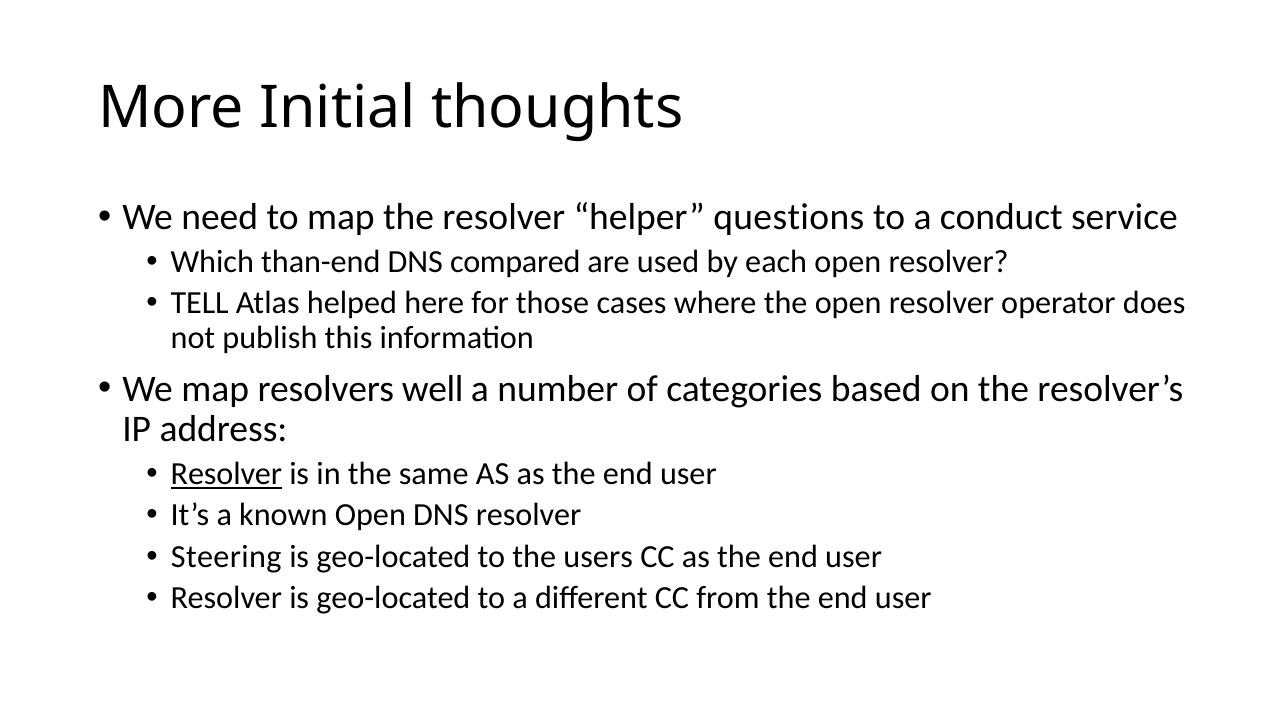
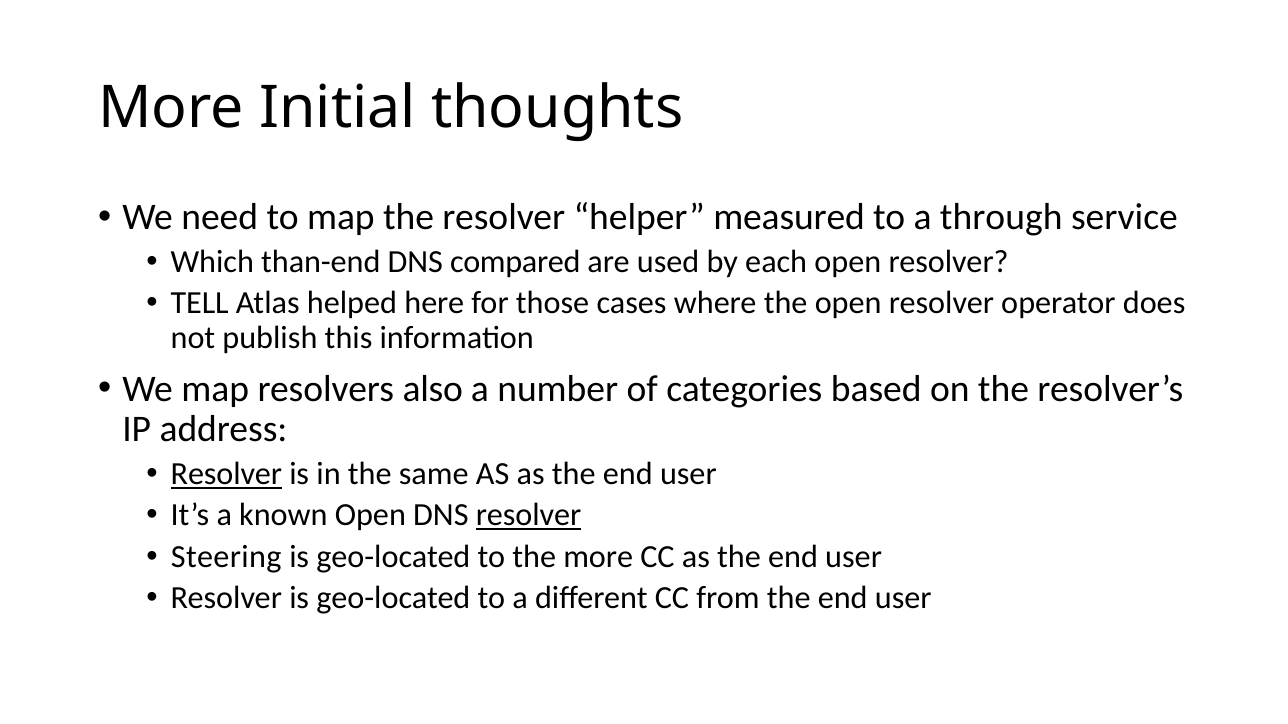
questions: questions -> measured
conduct: conduct -> through
well: well -> also
resolver at (529, 516) underline: none -> present
the users: users -> more
